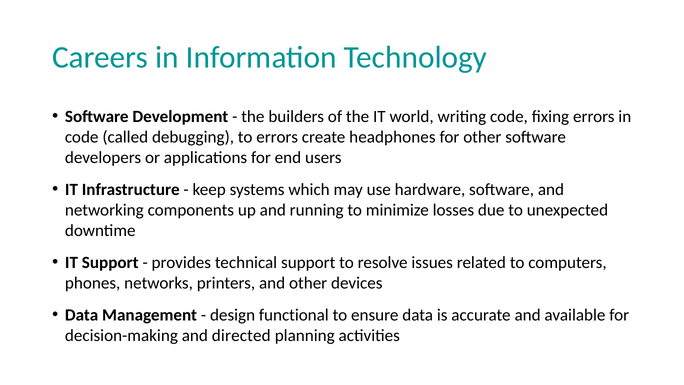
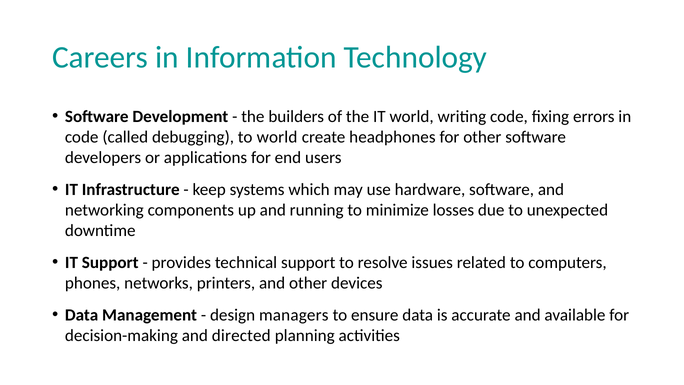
to errors: errors -> world
functional: functional -> managers
